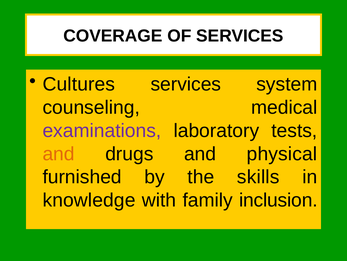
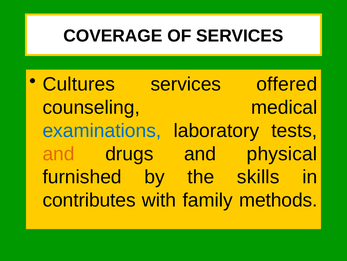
system: system -> offered
examinations colour: purple -> blue
knowledge: knowledge -> contributes
inclusion: inclusion -> methods
